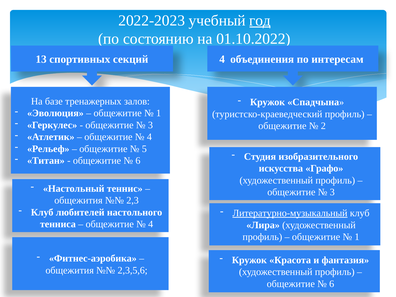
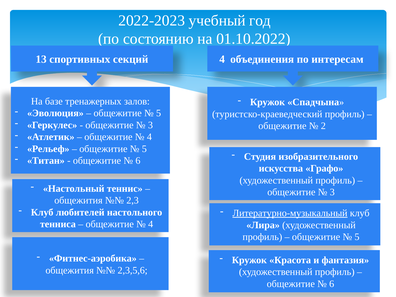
год underline: present -> none
1 at (159, 113): 1 -> 5
1 at (357, 237): 1 -> 5
